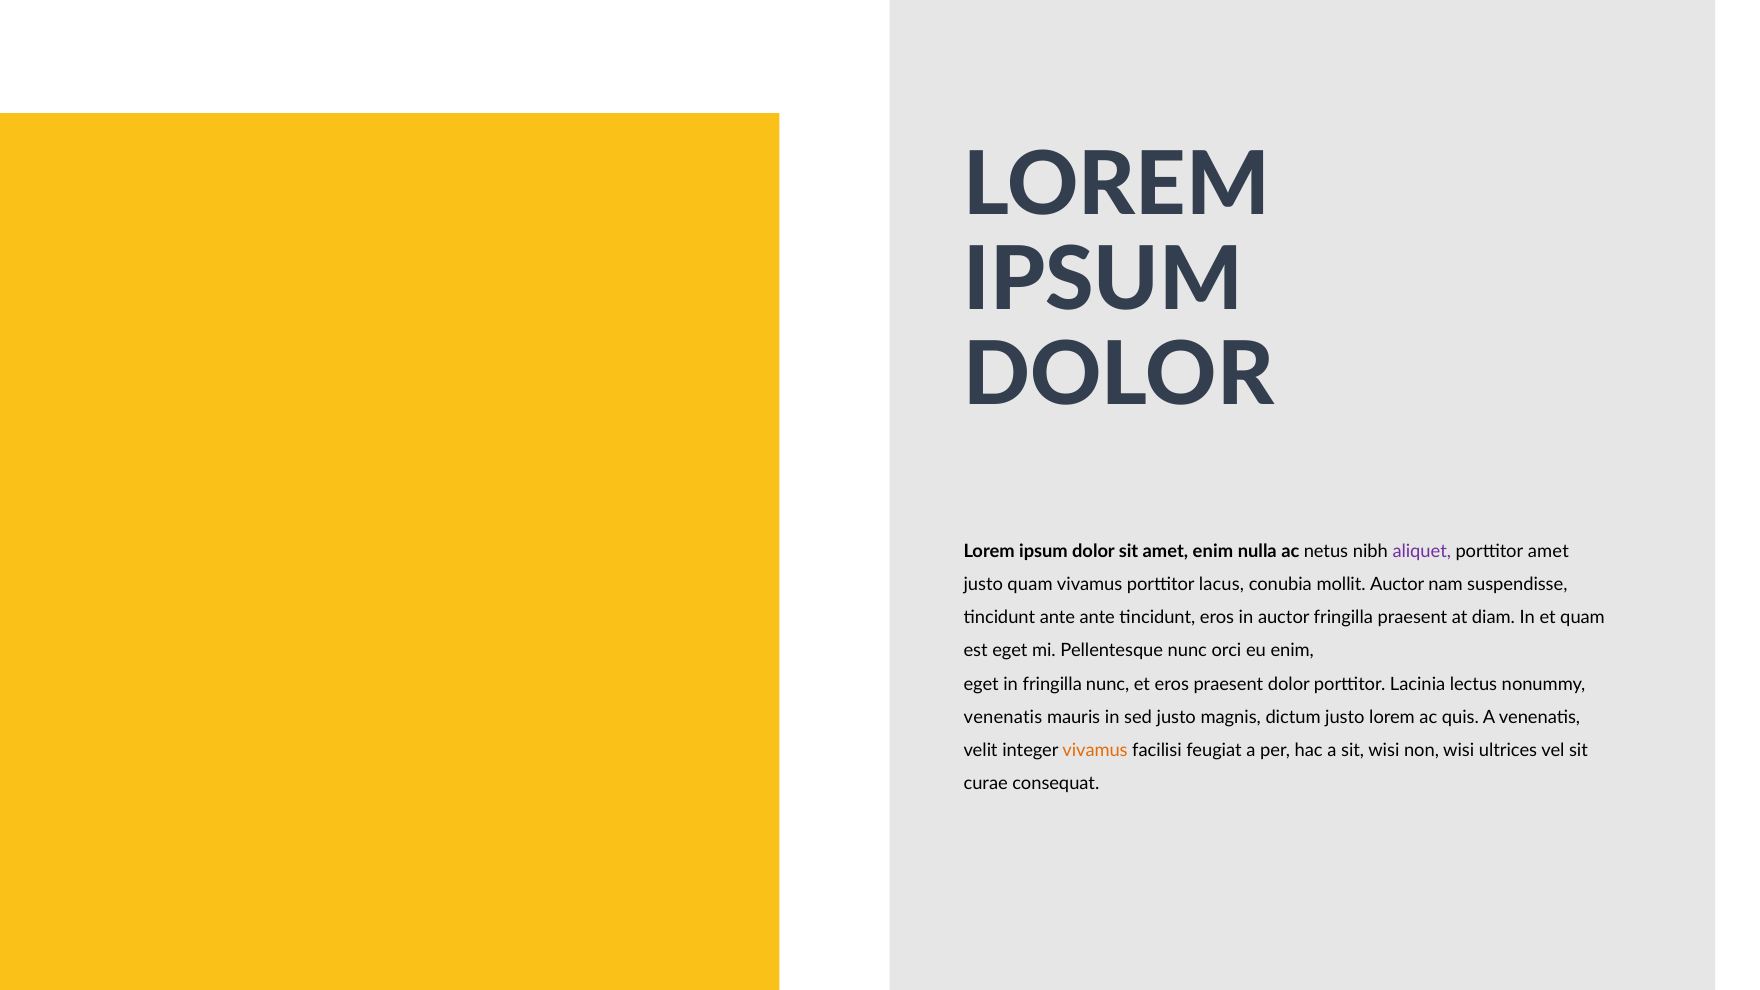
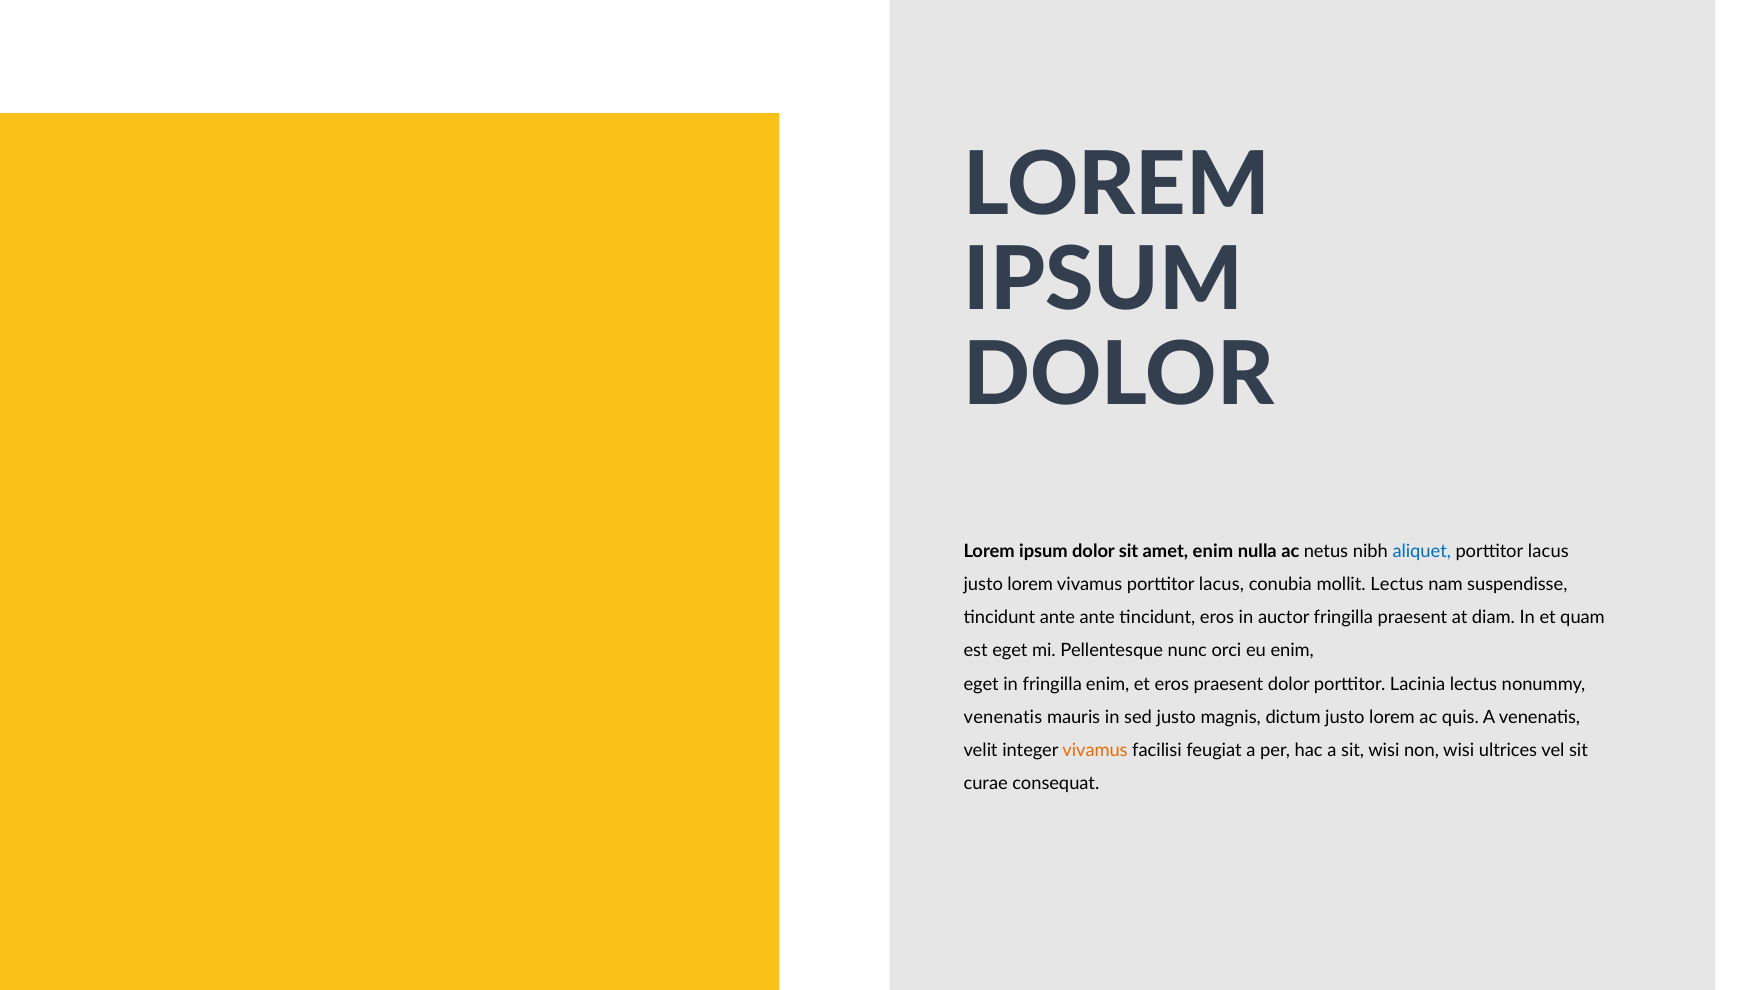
aliquet colour: purple -> blue
amet at (1548, 552): amet -> lacus
quam at (1030, 585): quam -> lorem
mollit Auctor: Auctor -> Lectus
fringilla nunc: nunc -> enim
